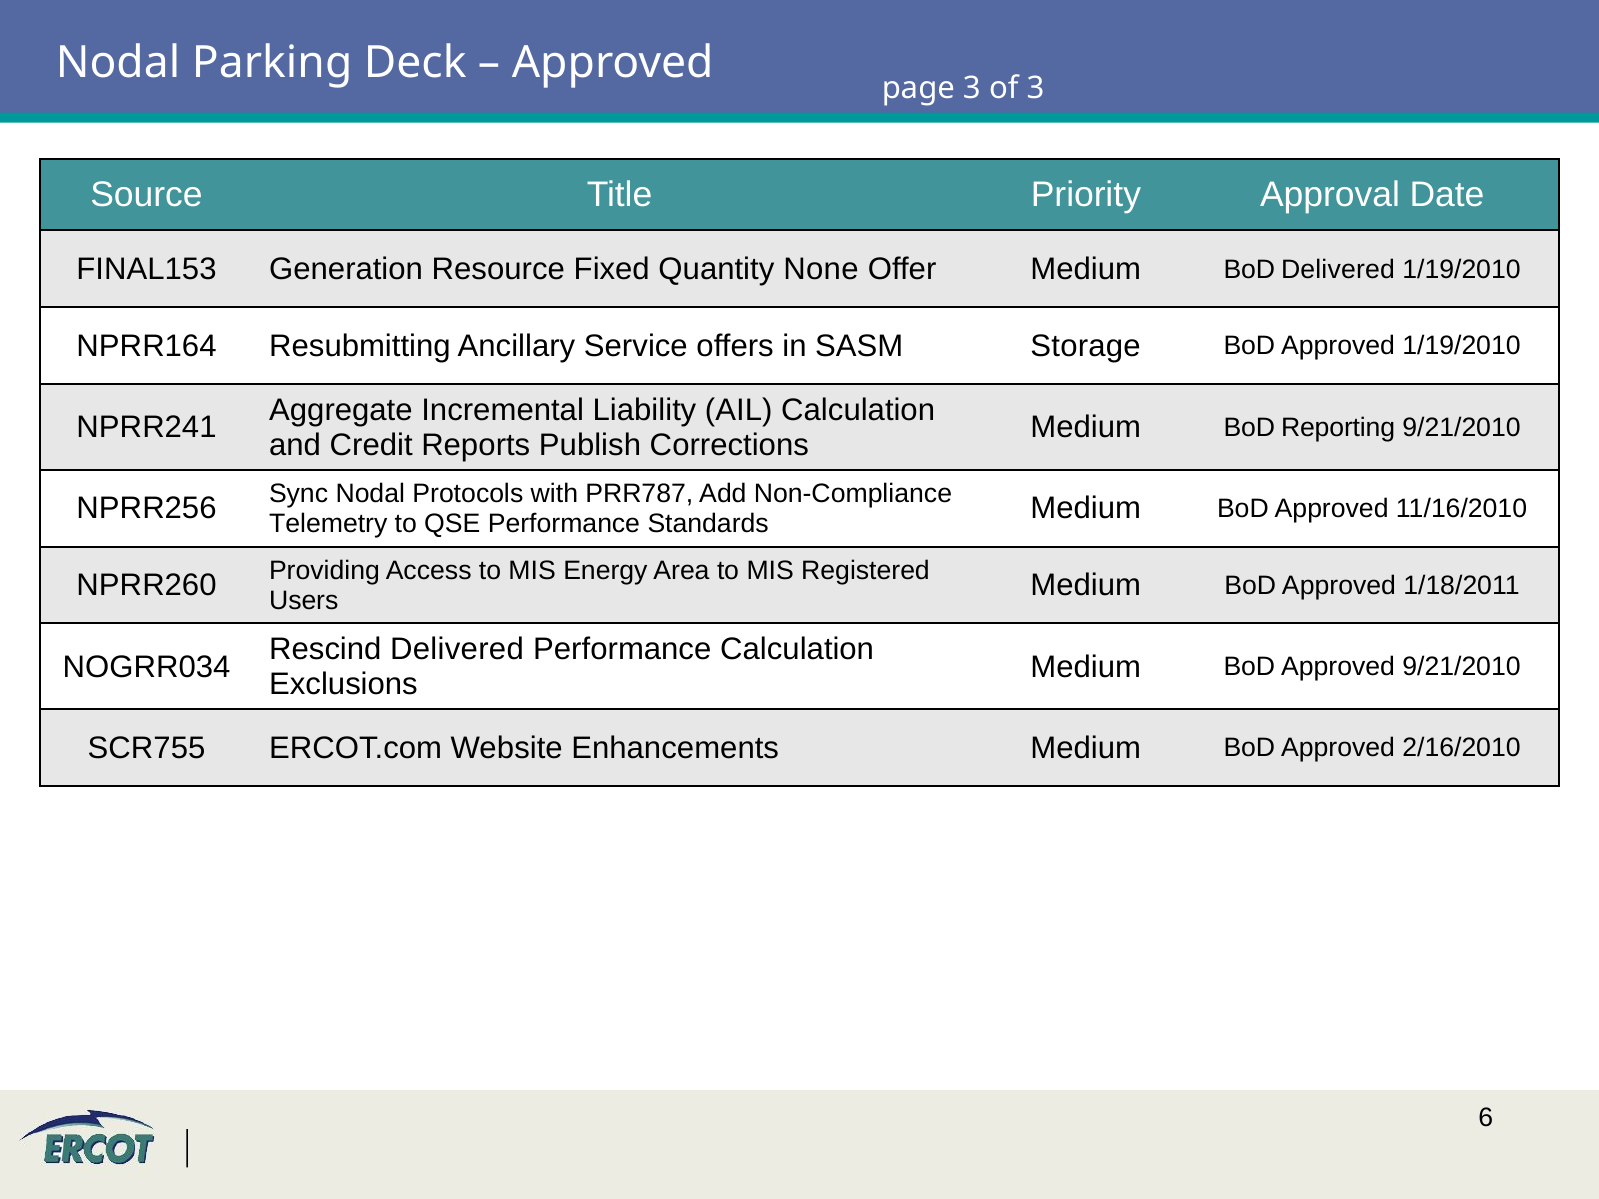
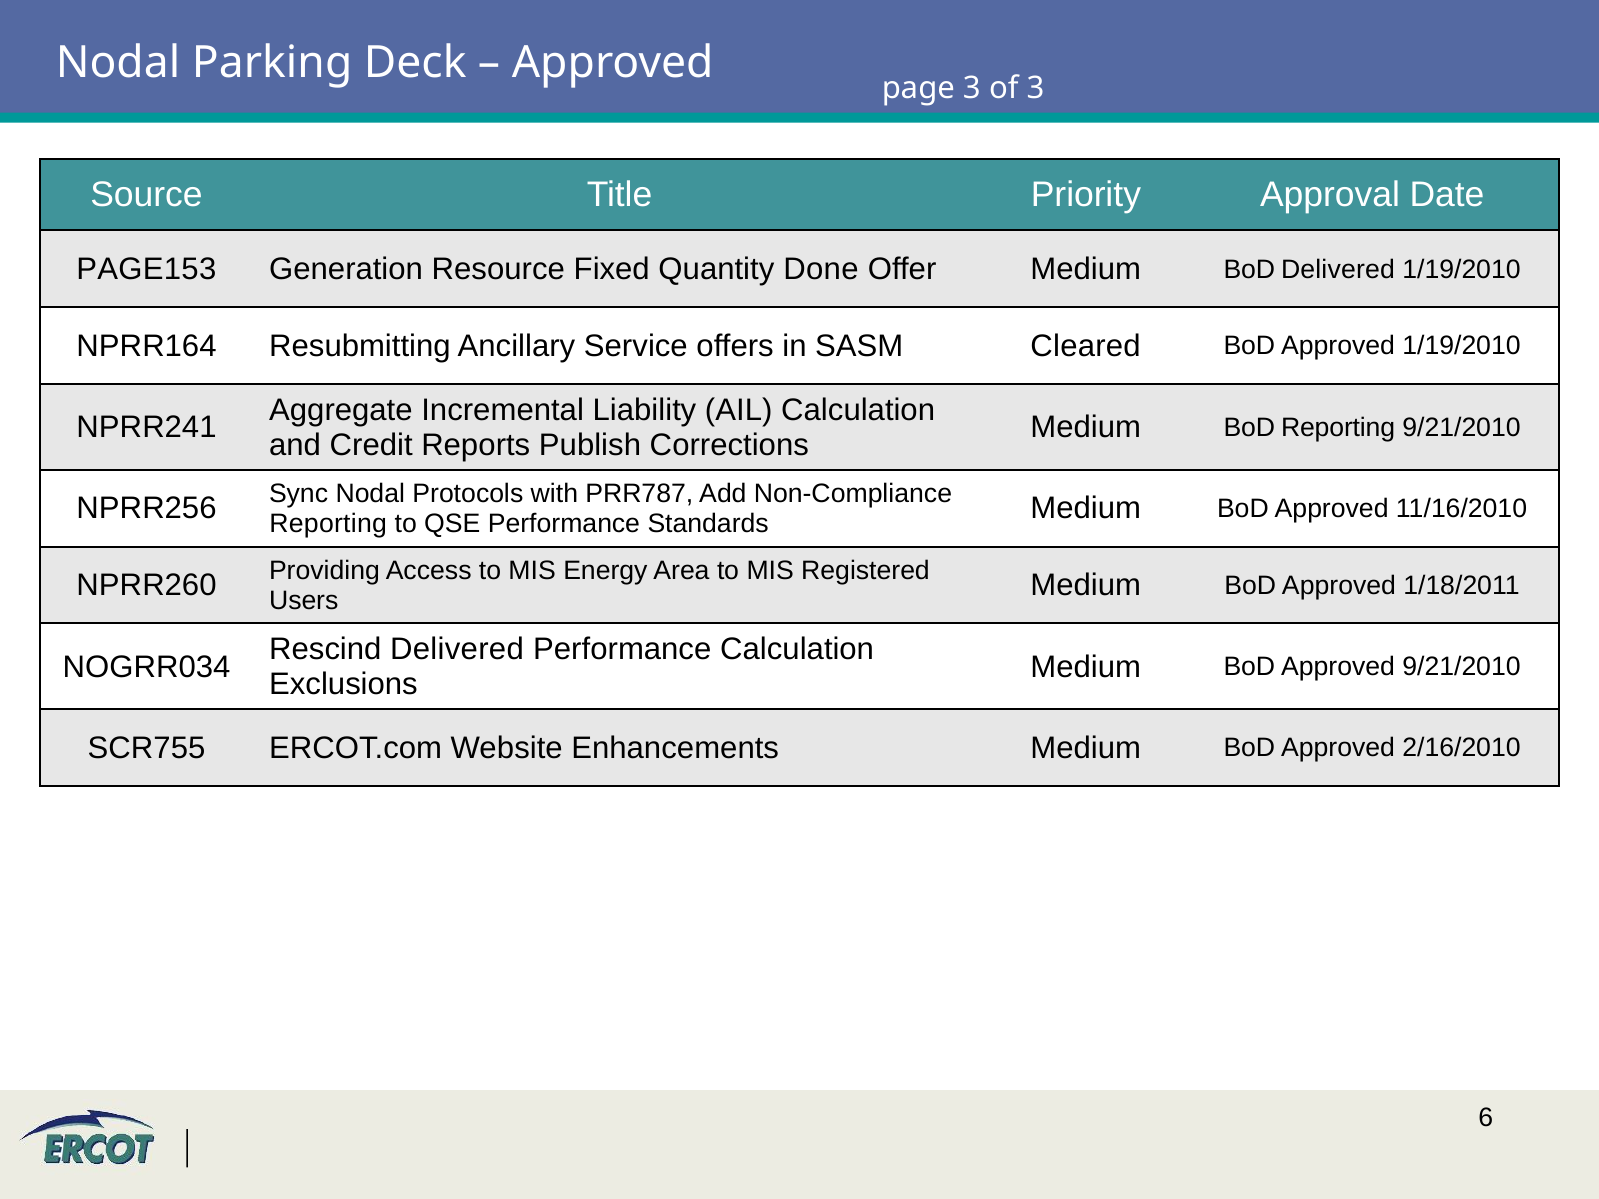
FINAL153: FINAL153 -> PAGE153
None: None -> Done
Storage: Storage -> Cleared
Telemetry at (328, 524): Telemetry -> Reporting
